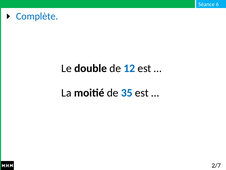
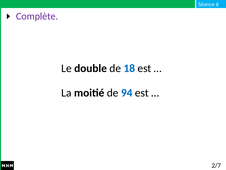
Complète colour: blue -> purple
12: 12 -> 18
35: 35 -> 94
